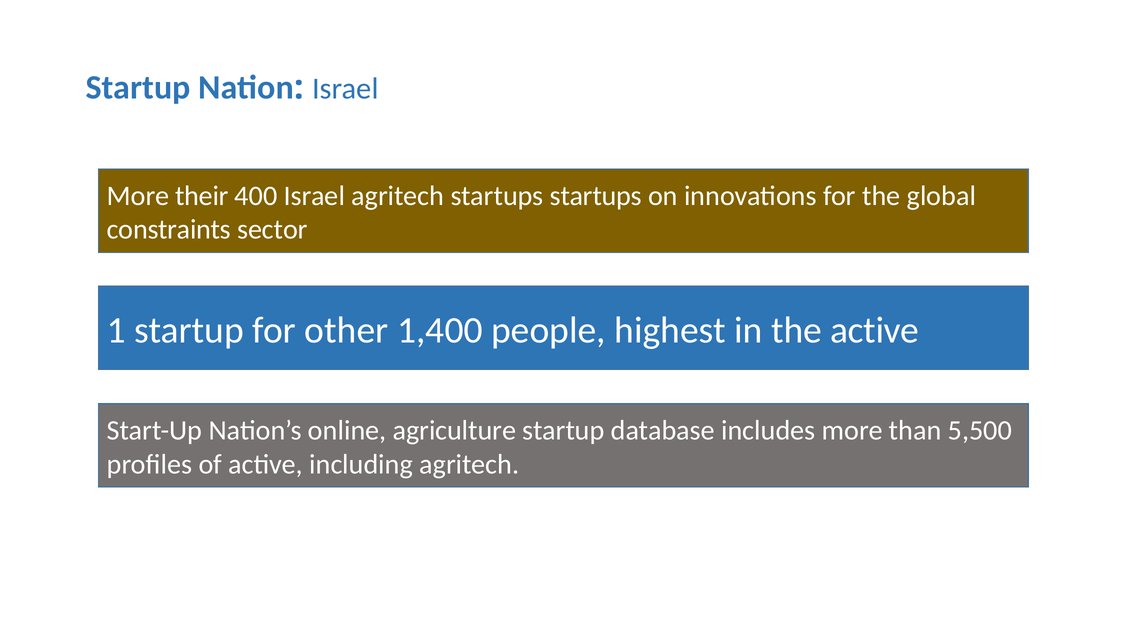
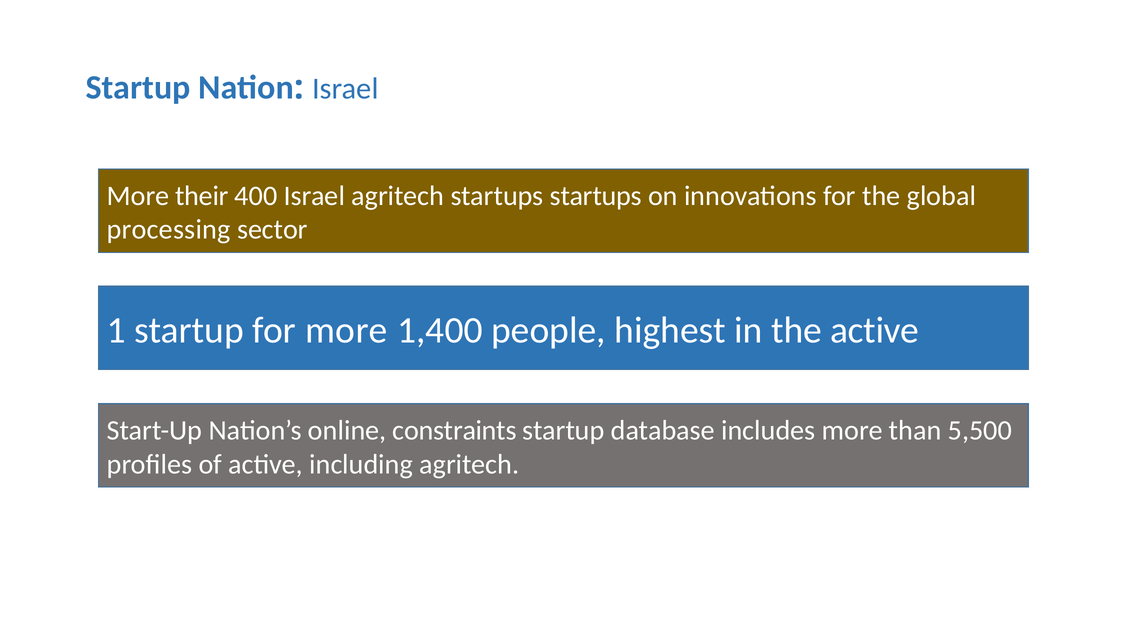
constraints: constraints -> processing
for other: other -> more
agriculture: agriculture -> constraints
